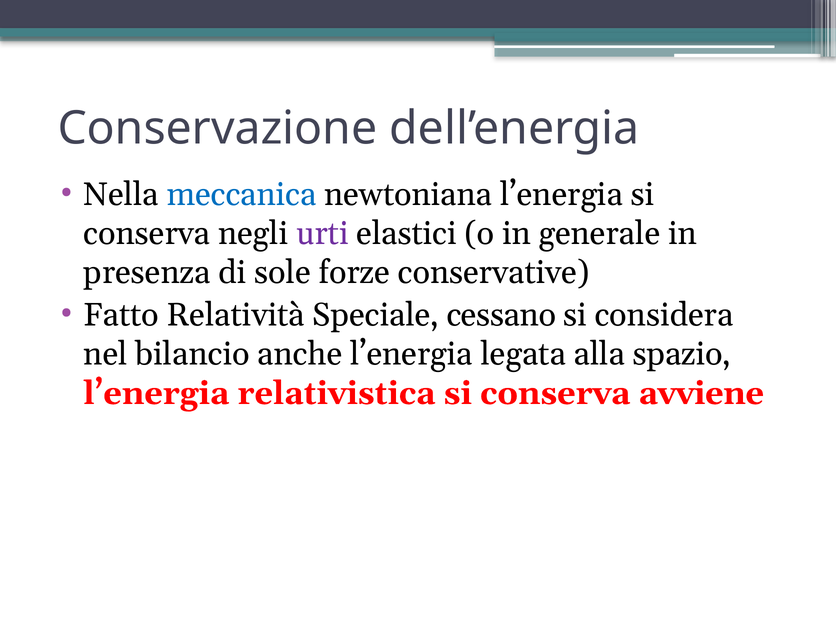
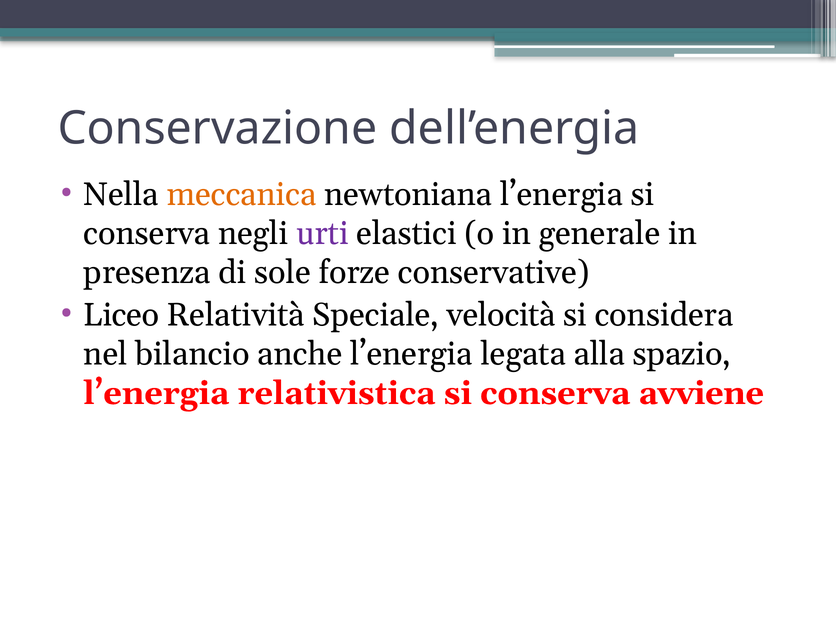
meccanica colour: blue -> orange
Fatto: Fatto -> Liceo
cessano: cessano -> velocità
